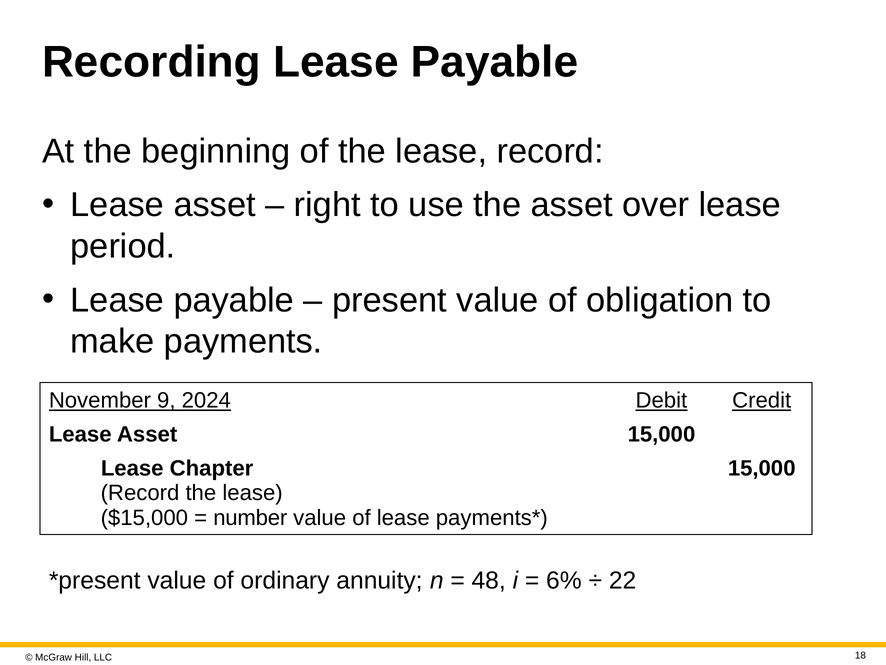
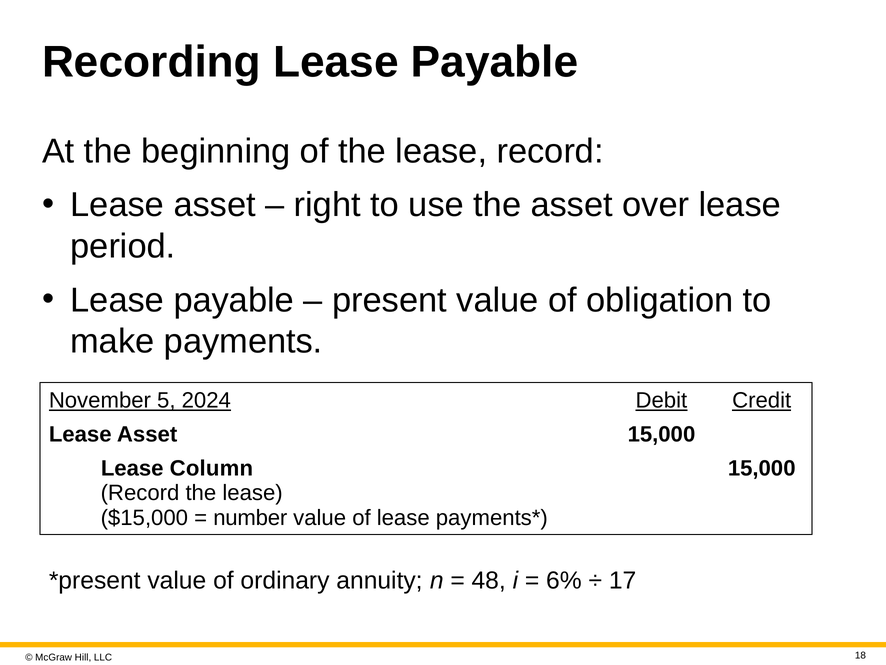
9: 9 -> 5
Chapter: Chapter -> Column
22: 22 -> 17
